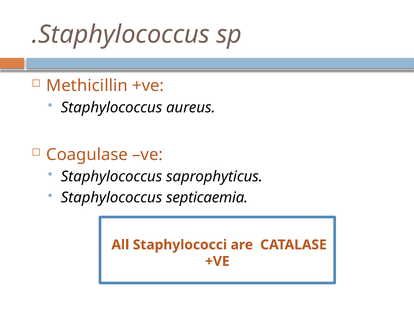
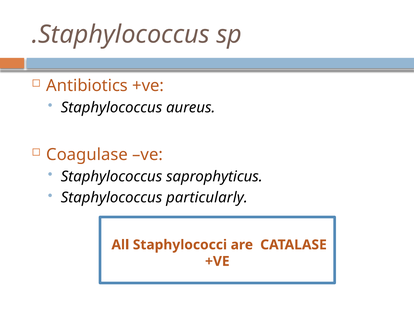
Methicillin: Methicillin -> Antibiotics
septicaemia: septicaemia -> particularly
